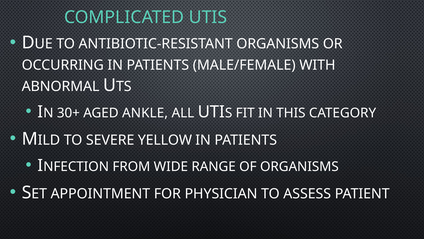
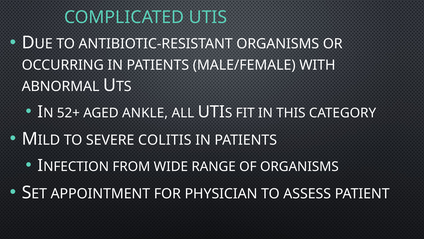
30+: 30+ -> 52+
YELLOW: YELLOW -> COLITIS
